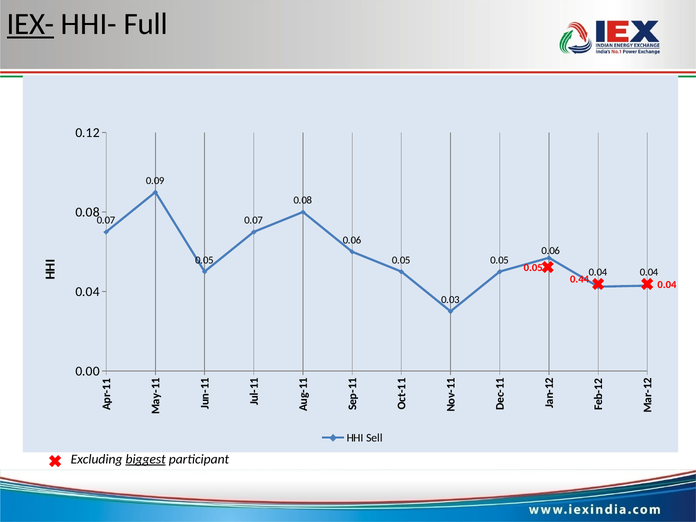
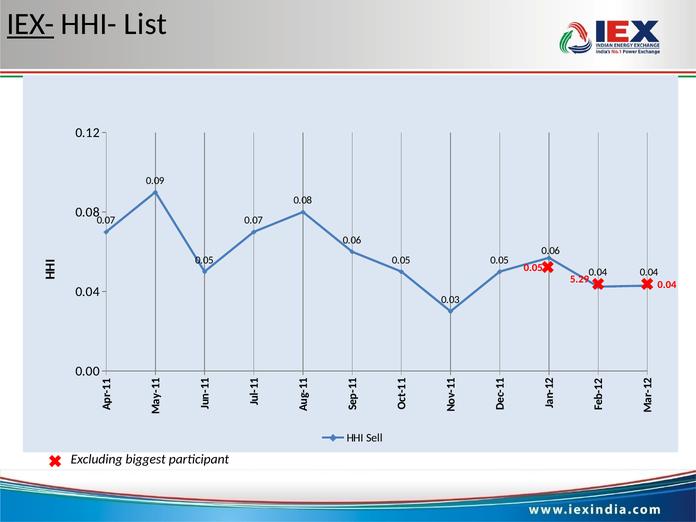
Full: Full -> List
0.44: 0.44 -> 5.29
biggest underline: present -> none
